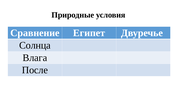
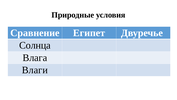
После: После -> Влаги
